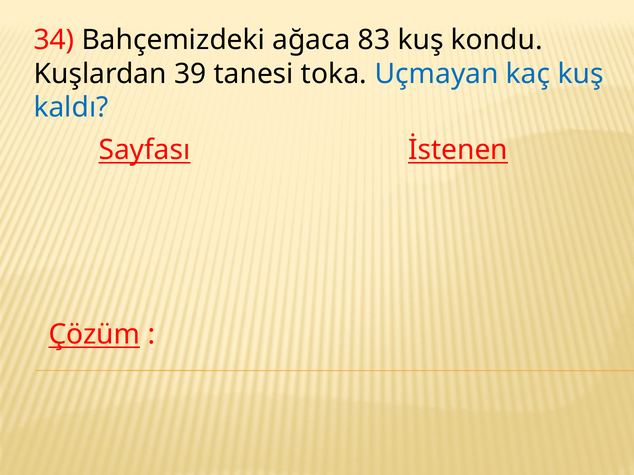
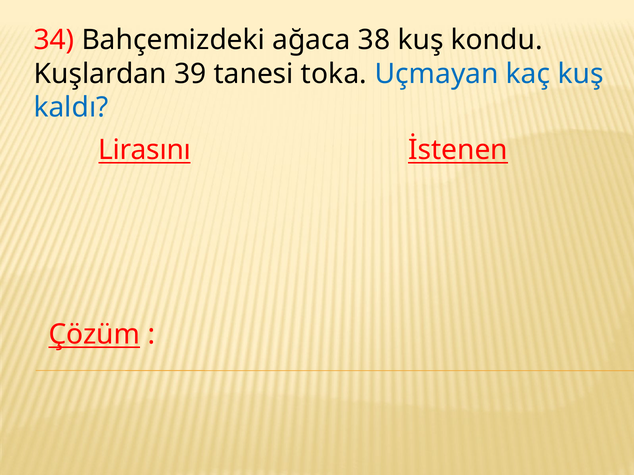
83: 83 -> 38
Sayfası: Sayfası -> Lirasını
